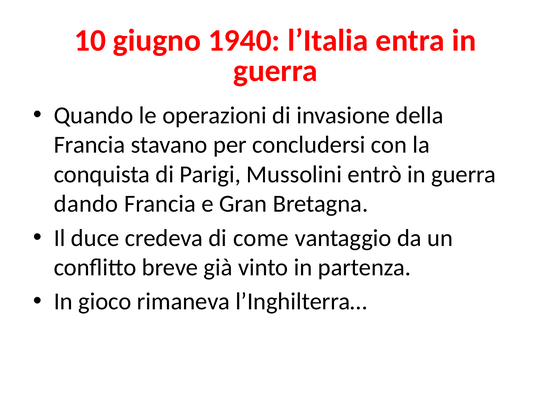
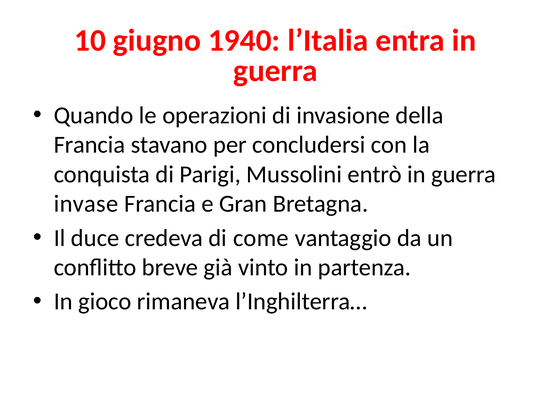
dando: dando -> invase
